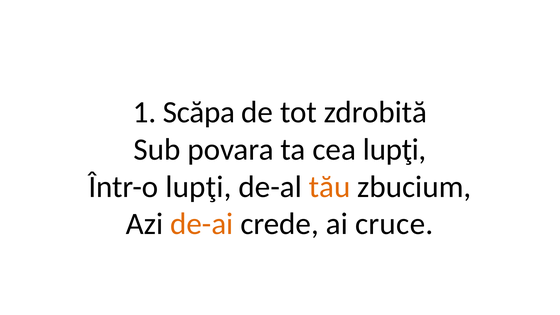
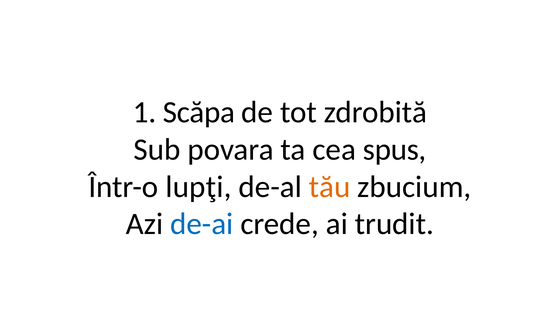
cea lupţi: lupţi -> spus
de-ai colour: orange -> blue
cruce: cruce -> trudit
